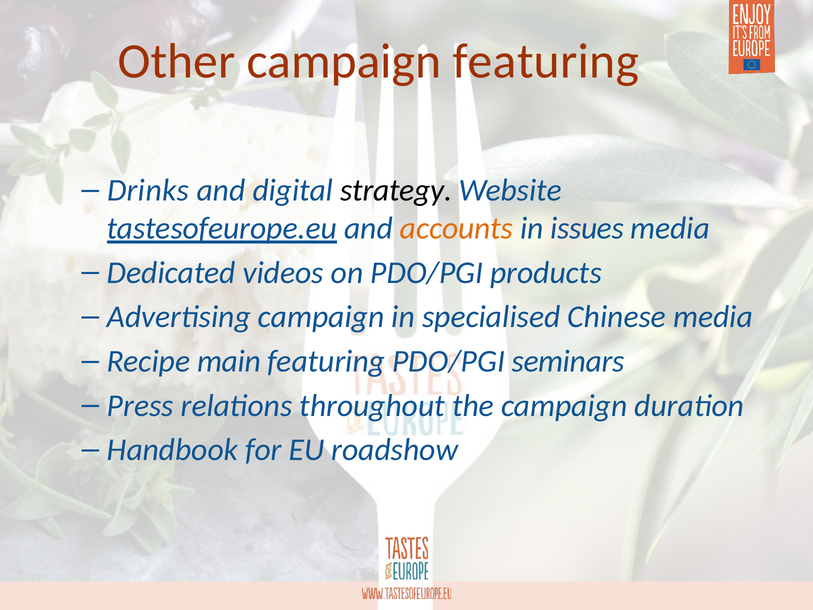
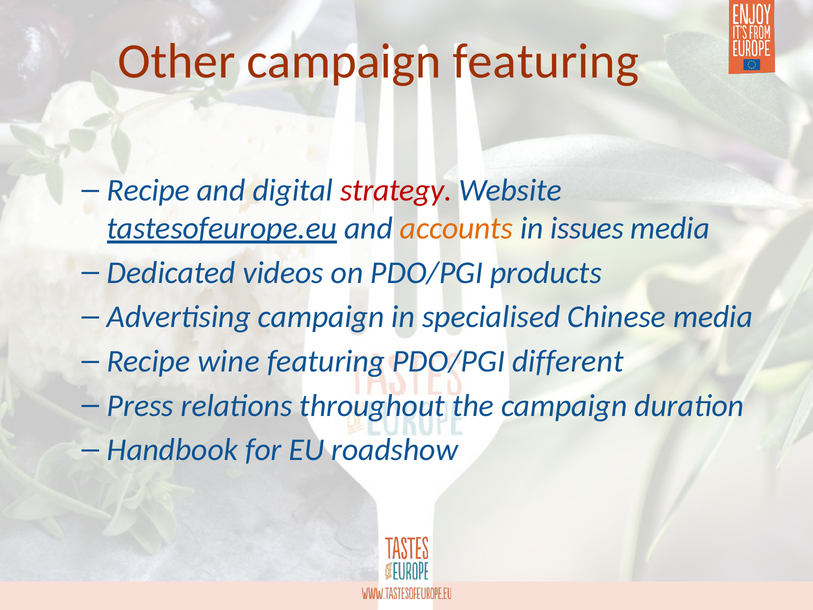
Drinks at (148, 190): Drinks -> Recipe
strategy colour: black -> red
main: main -> wine
seminars: seminars -> different
